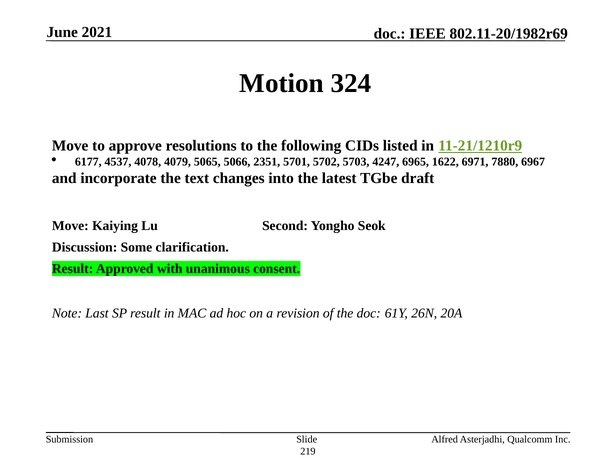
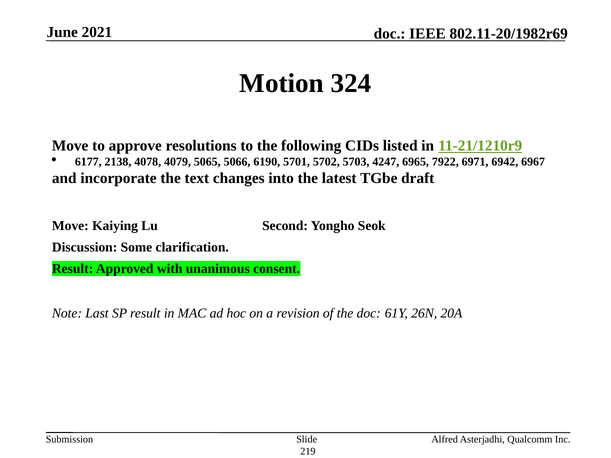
4537: 4537 -> 2138
2351: 2351 -> 6190
1622: 1622 -> 7922
7880: 7880 -> 6942
